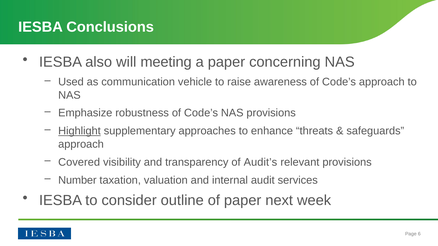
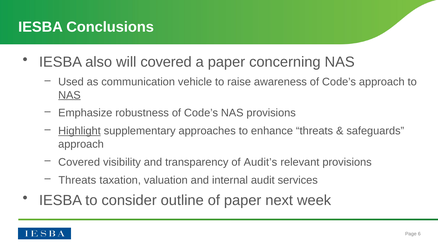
will meeting: meeting -> covered
NAS at (69, 95) underline: none -> present
Number at (77, 180): Number -> Threats
